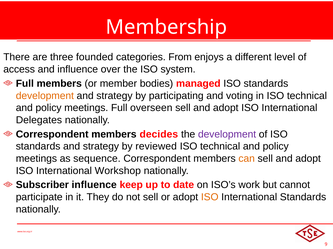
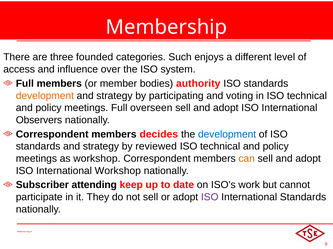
From: From -> Such
managed: managed -> authority
Delegates: Delegates -> Observers
development at (227, 135) colour: purple -> blue
as sequence: sequence -> workshop
Subscriber influence: influence -> attending
ISO at (210, 198) colour: orange -> purple
